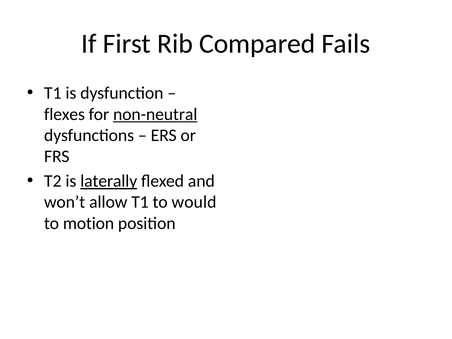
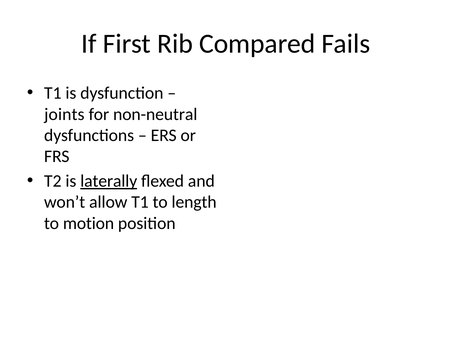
flexes: flexes -> joints
non-neutral underline: present -> none
would: would -> length
